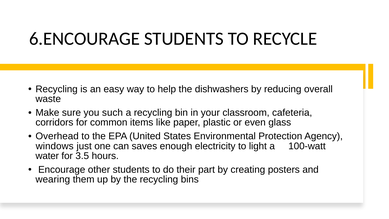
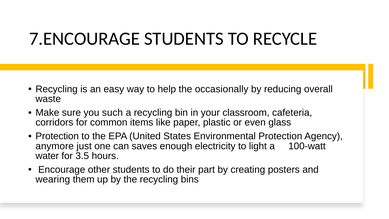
6.ENCOURAGE: 6.ENCOURAGE -> 7.ENCOURAGE
dishwashers: dishwashers -> occasionally
Overhead at (57, 136): Overhead -> Protection
windows: windows -> anymore
